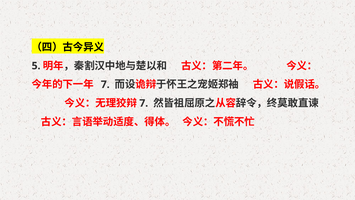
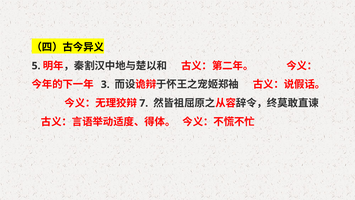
7 at (105, 84): 7 -> 3
